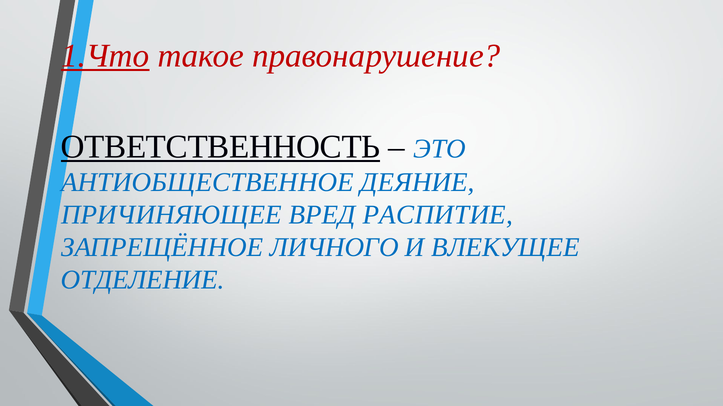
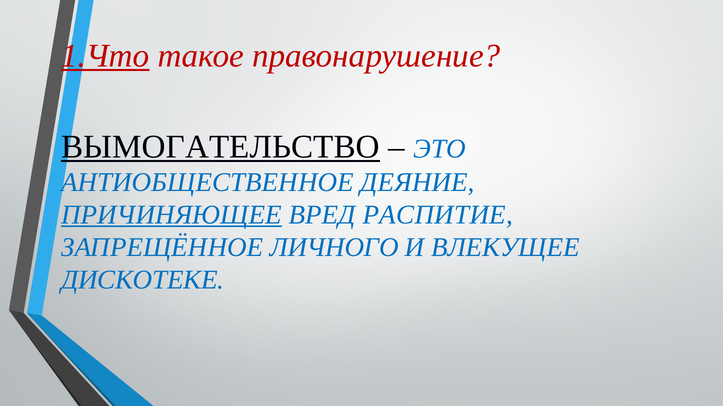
ОТВЕТСТВЕННОСТЬ: ОТВЕТСТВЕННОСТЬ -> ВЫМОГАТЕЛЬСТВО
ПРИЧИНЯЮЩЕЕ underline: none -> present
ОТДЕЛЕНИЕ: ОТДЕЛЕНИЕ -> ДИСКОТЕКЕ
